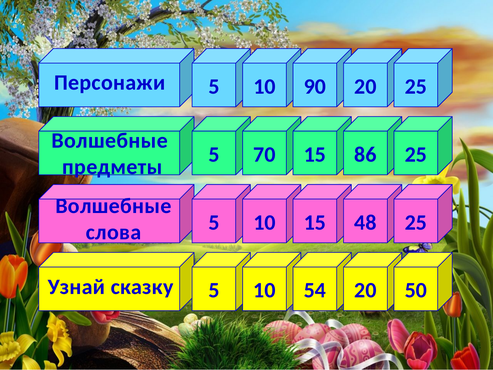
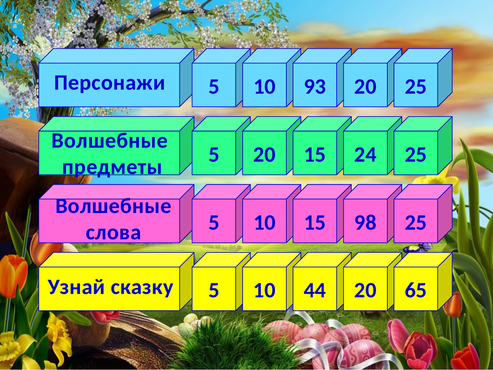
90: 90 -> 93
5 70: 70 -> 20
86: 86 -> 24
48: 48 -> 98
54: 54 -> 44
50: 50 -> 65
